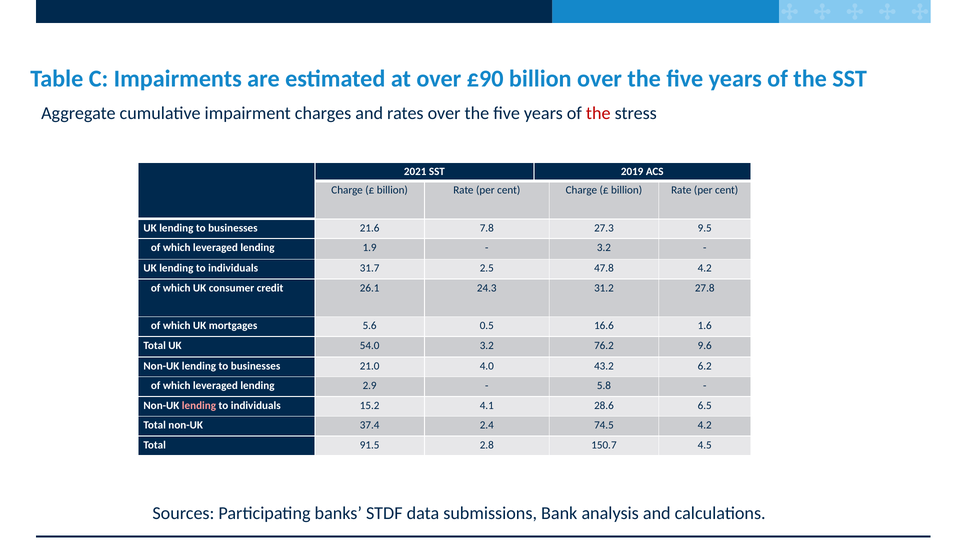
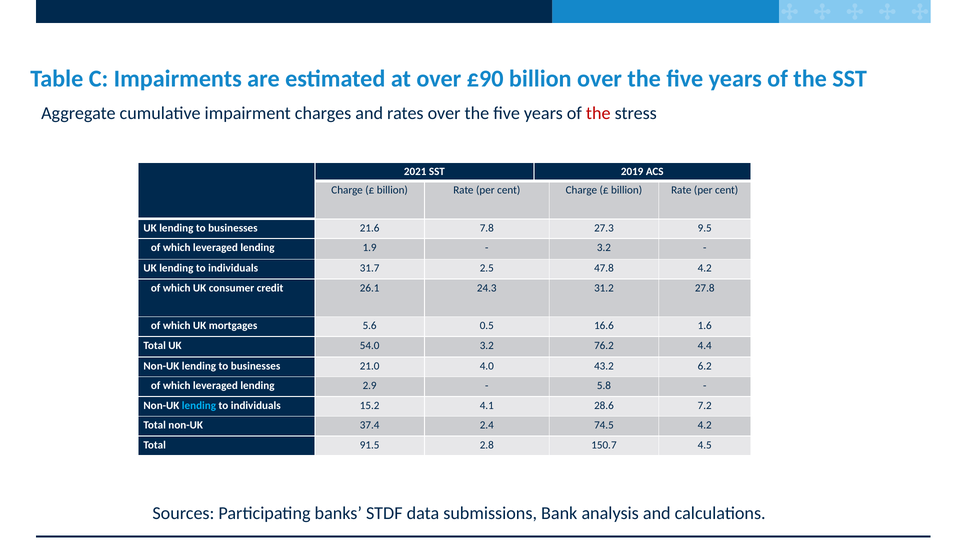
9.6: 9.6 -> 4.4
lending at (199, 405) colour: pink -> light blue
6.5: 6.5 -> 7.2
